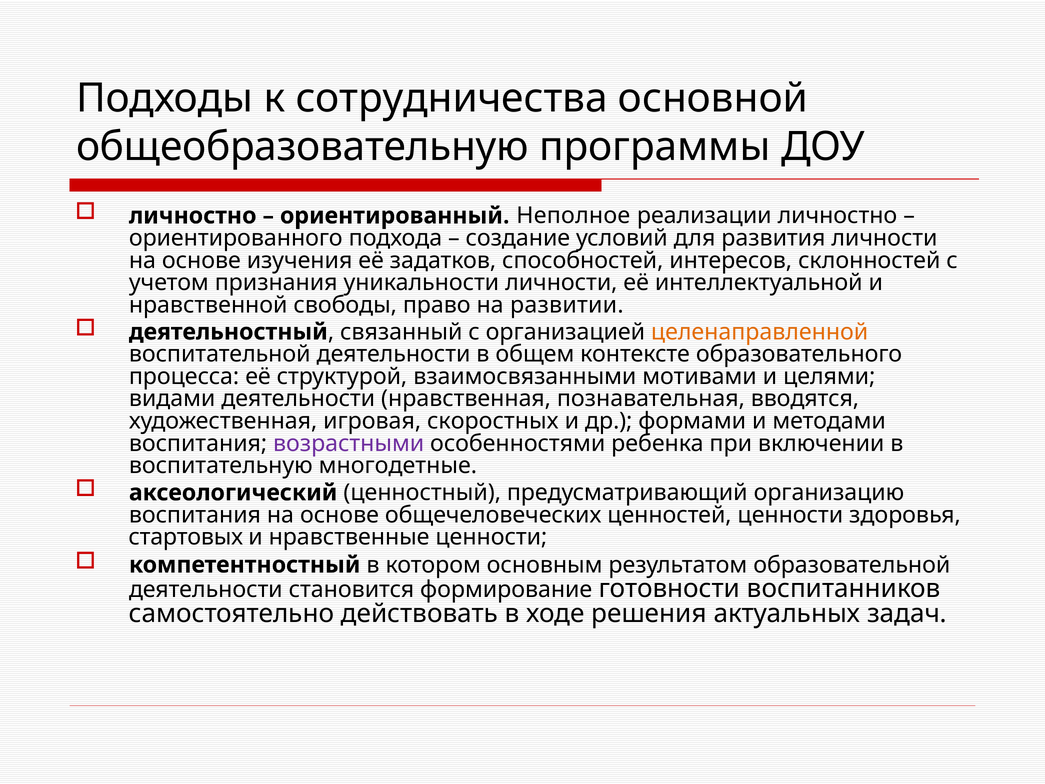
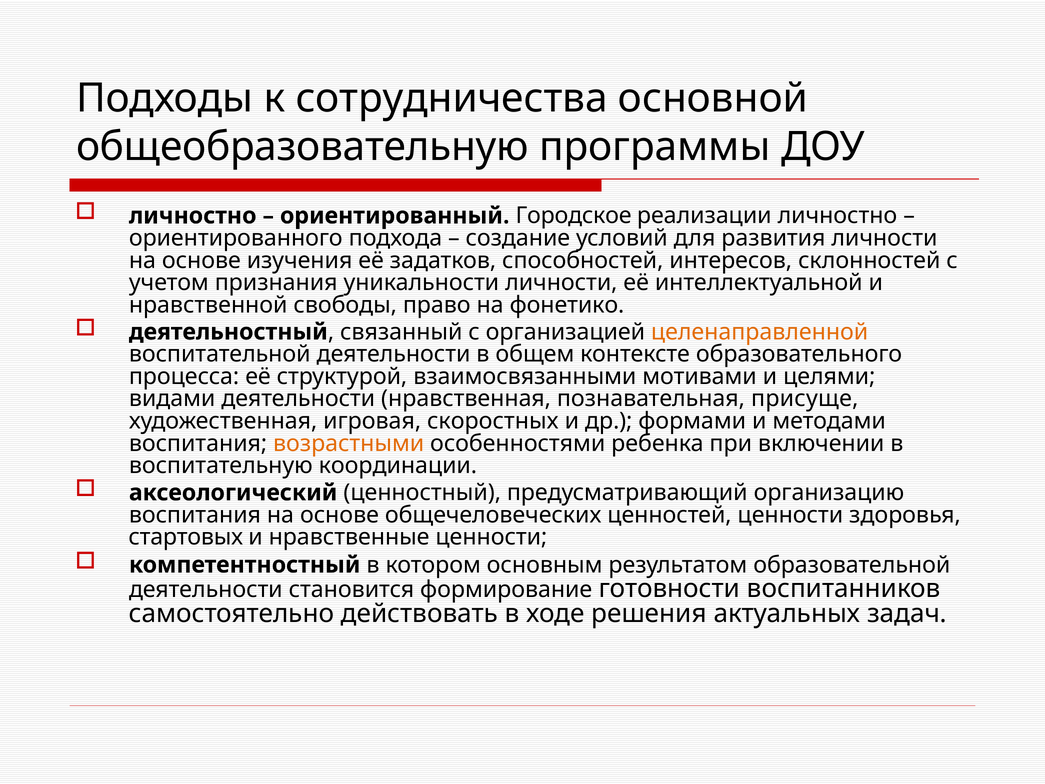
Неполное: Неполное -> Городское
развитии: развитии -> фонетико
вводятся: вводятся -> присуще
возрастными colour: purple -> orange
многодетные: многодетные -> координации
